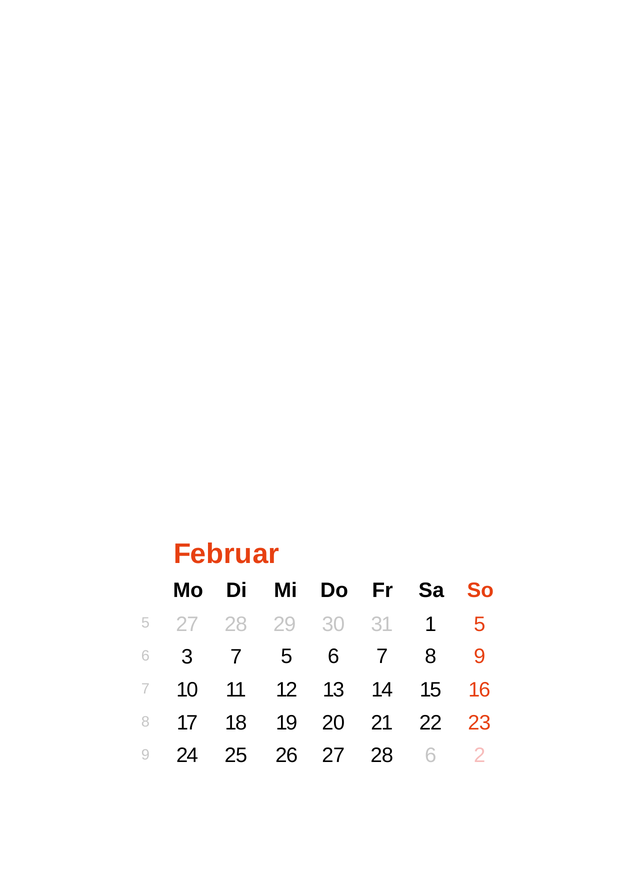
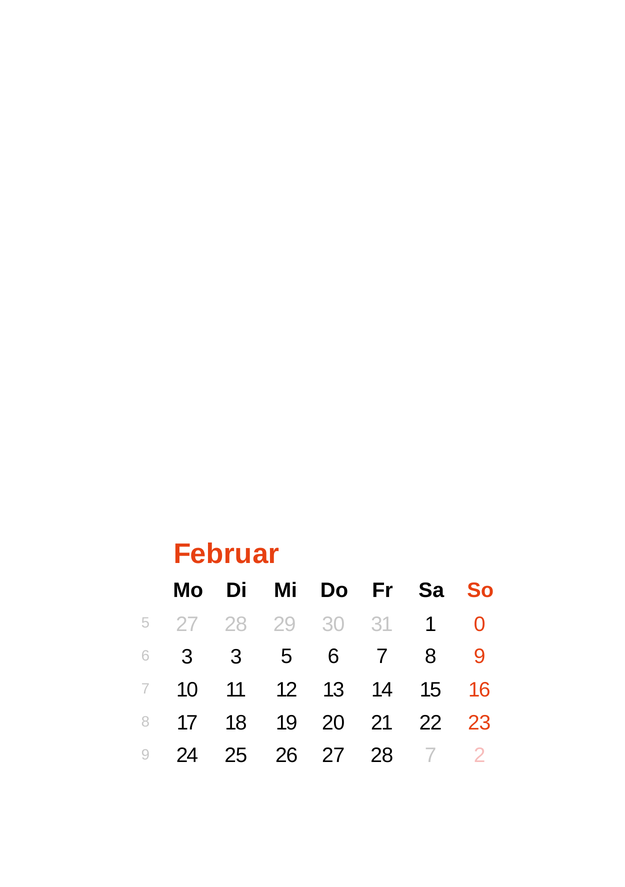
1 5: 5 -> 0
3 7: 7 -> 3
6 at (431, 755): 6 -> 7
